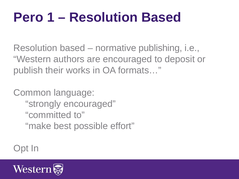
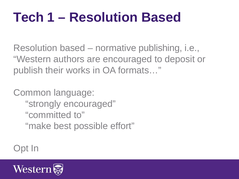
Pero: Pero -> Tech
